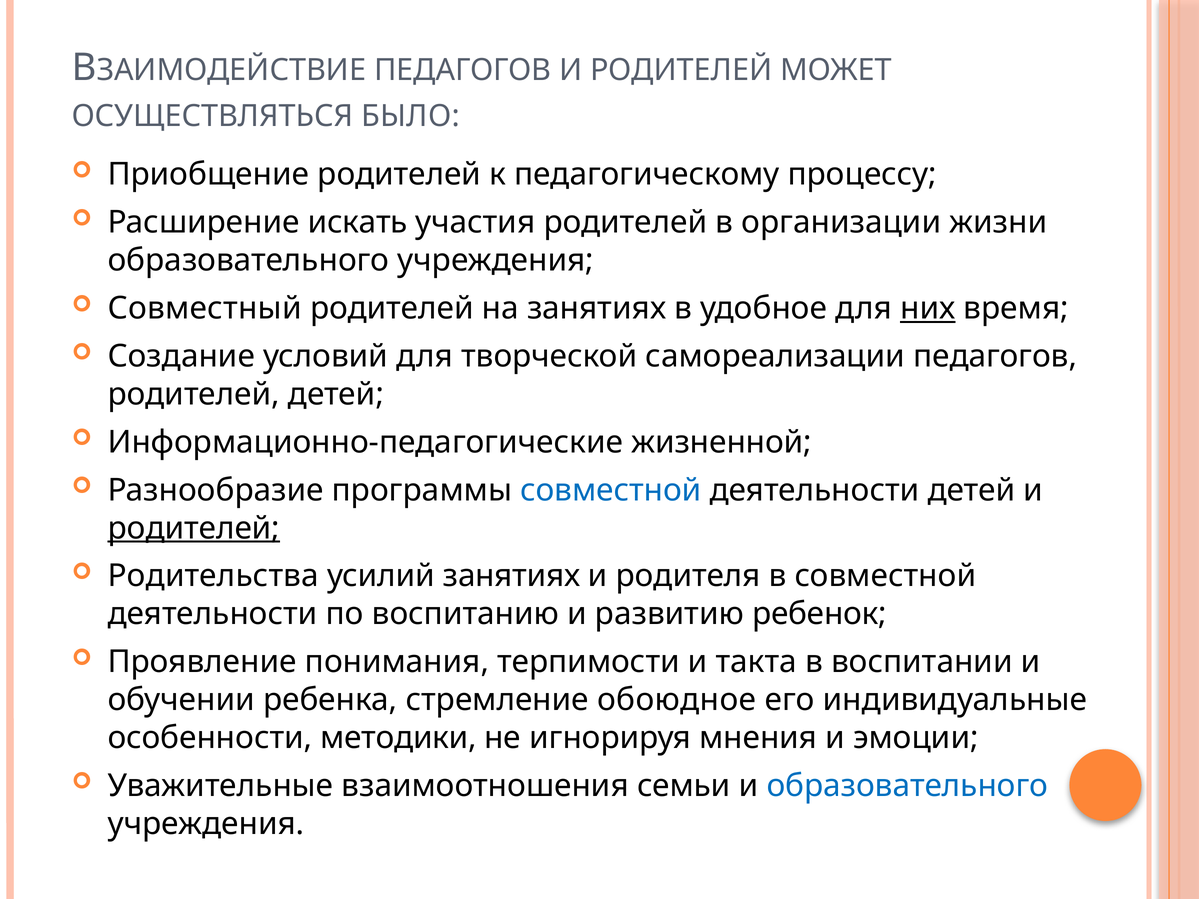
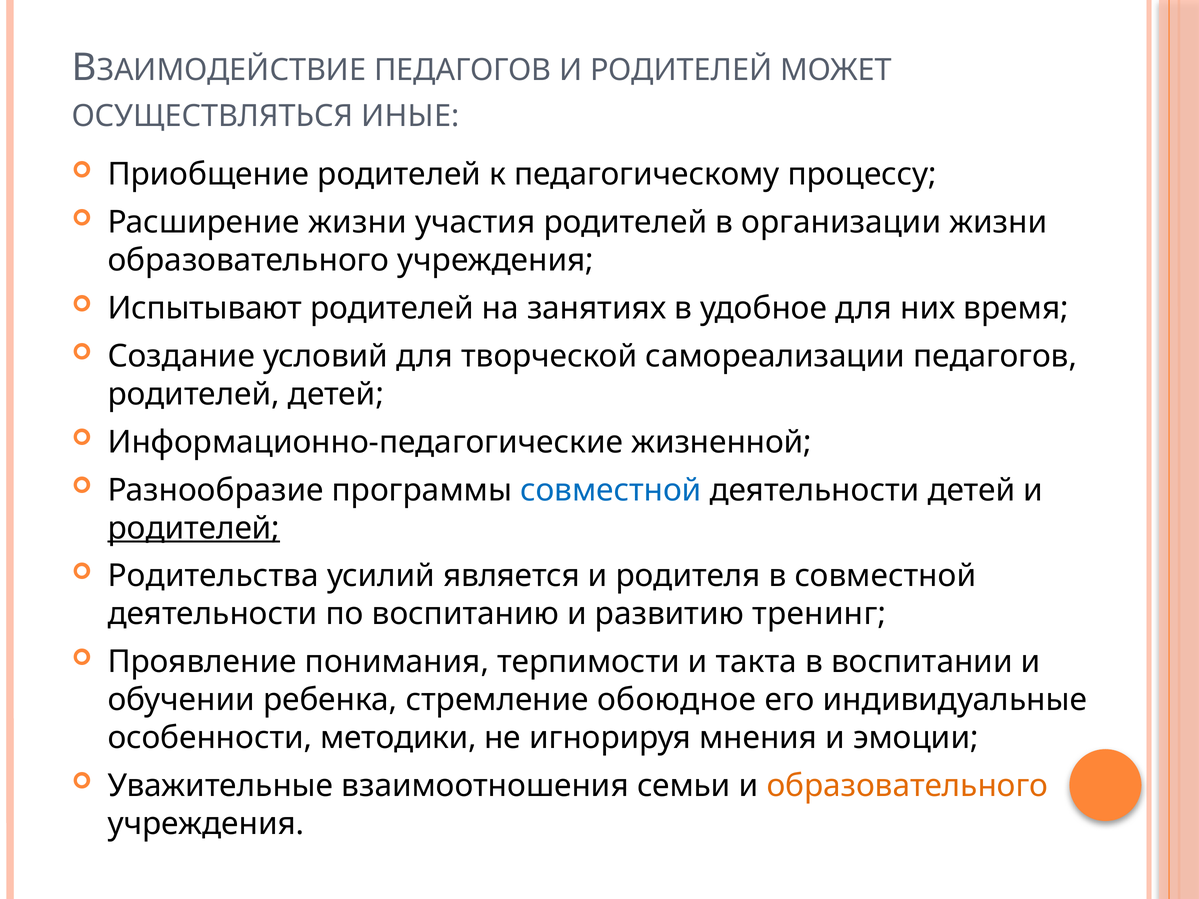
БЫЛО: БЫЛО -> ИНЫЕ
Расширение искать: искать -> жизни
Совместный: Совместный -> Испытывают
них underline: present -> none
усилий занятиях: занятиях -> является
ребенок: ребенок -> тренинг
образовательного at (907, 786) colour: blue -> orange
